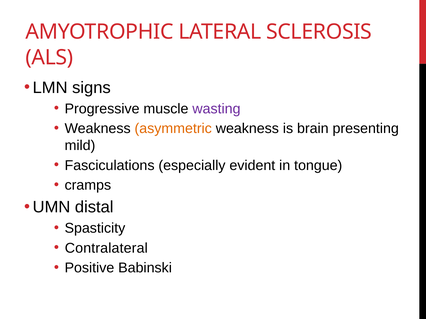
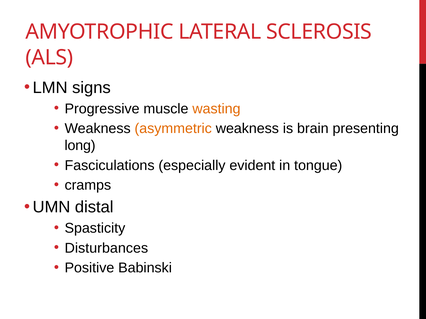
wasting colour: purple -> orange
mild: mild -> long
Contralateral: Contralateral -> Disturbances
